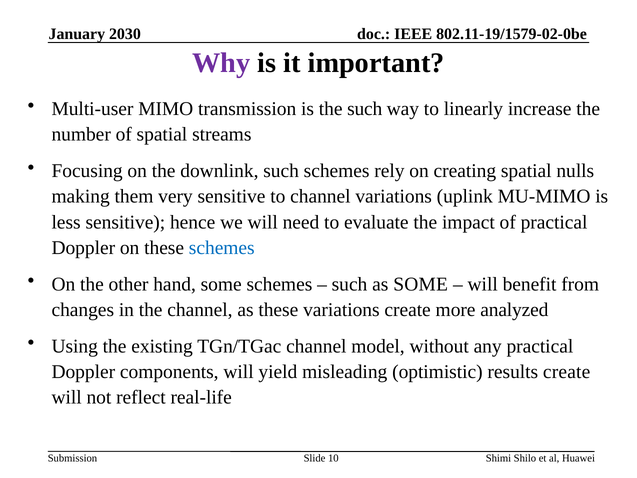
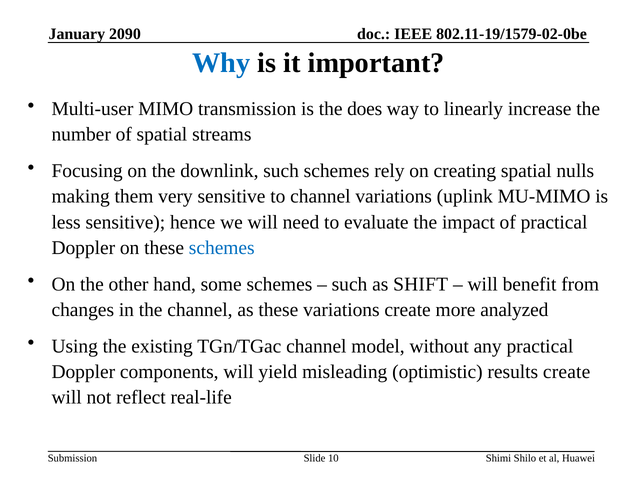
2030: 2030 -> 2090
Why colour: purple -> blue
the such: such -> does
as SOME: SOME -> SHIFT
